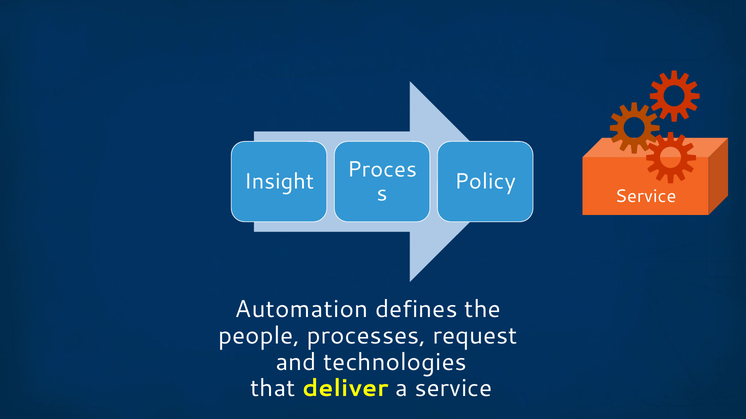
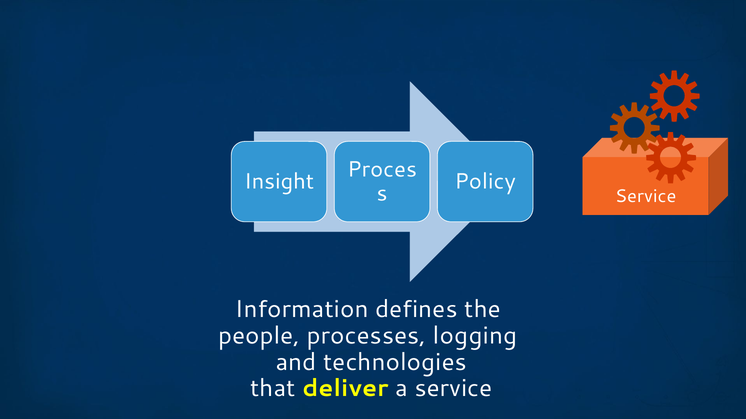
Automation: Automation -> Information
request: request -> logging
